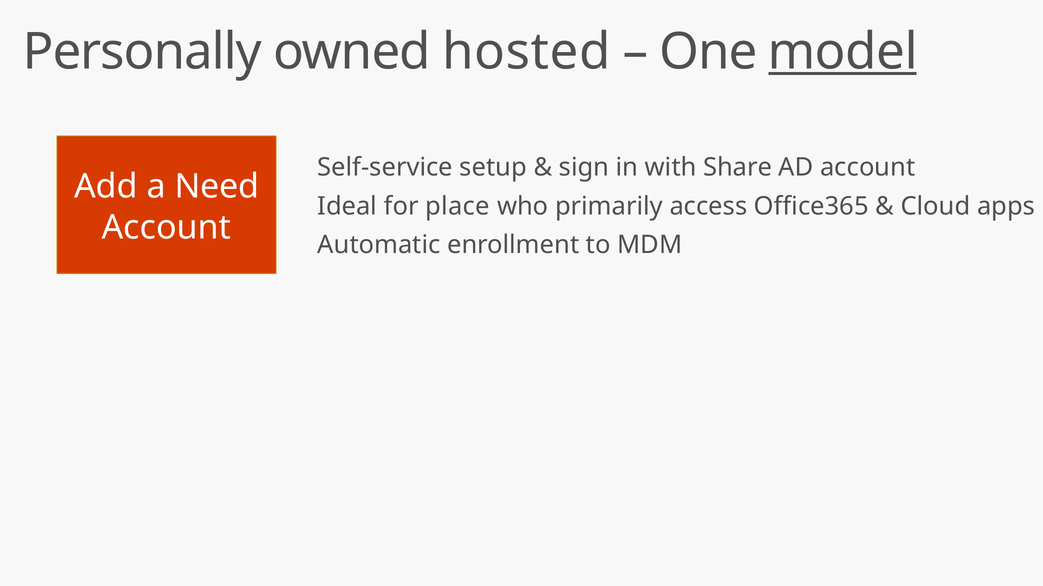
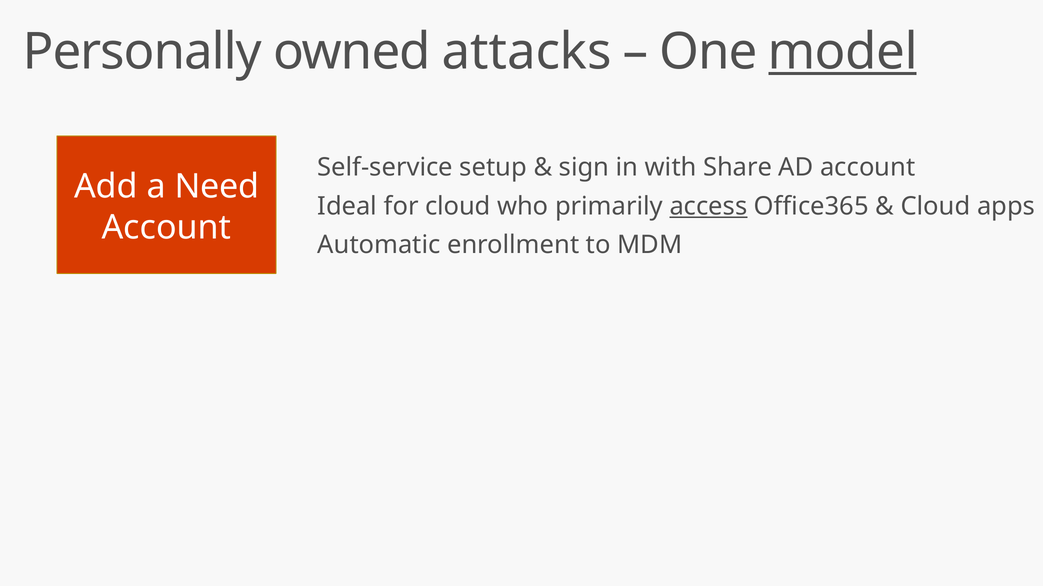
hosted: hosted -> attacks
for place: place -> cloud
access underline: none -> present
